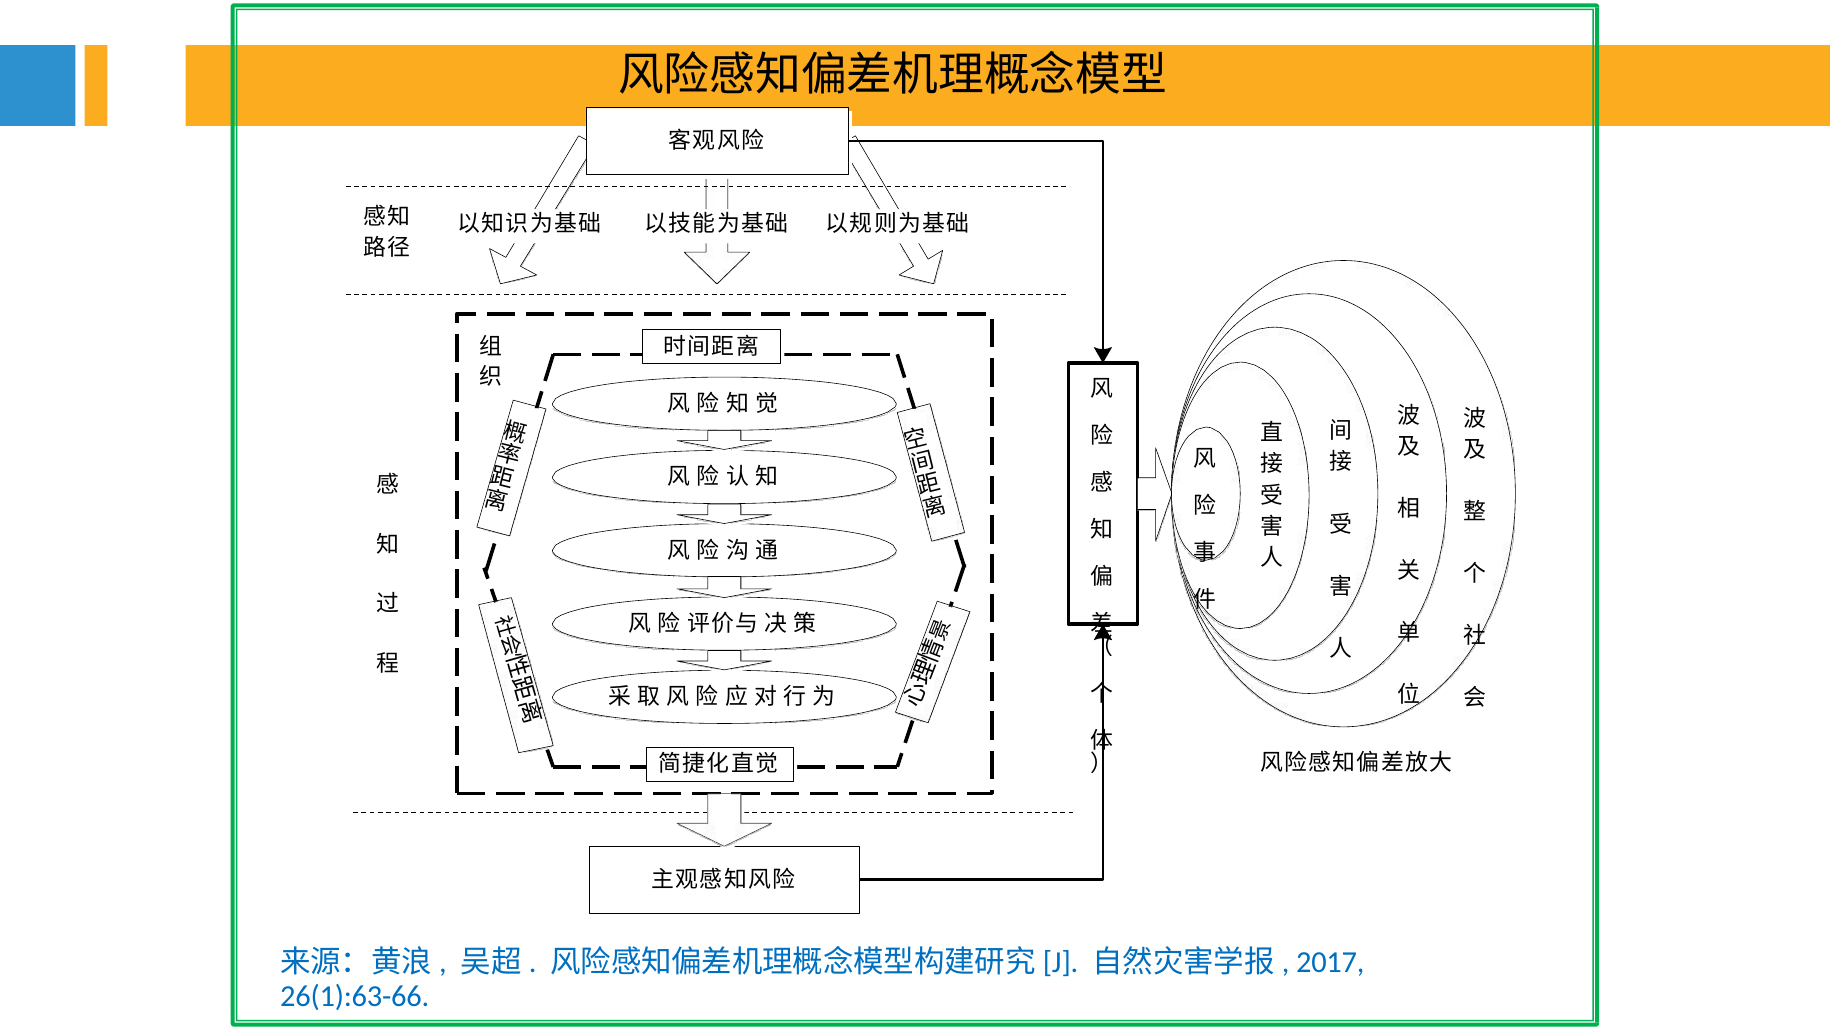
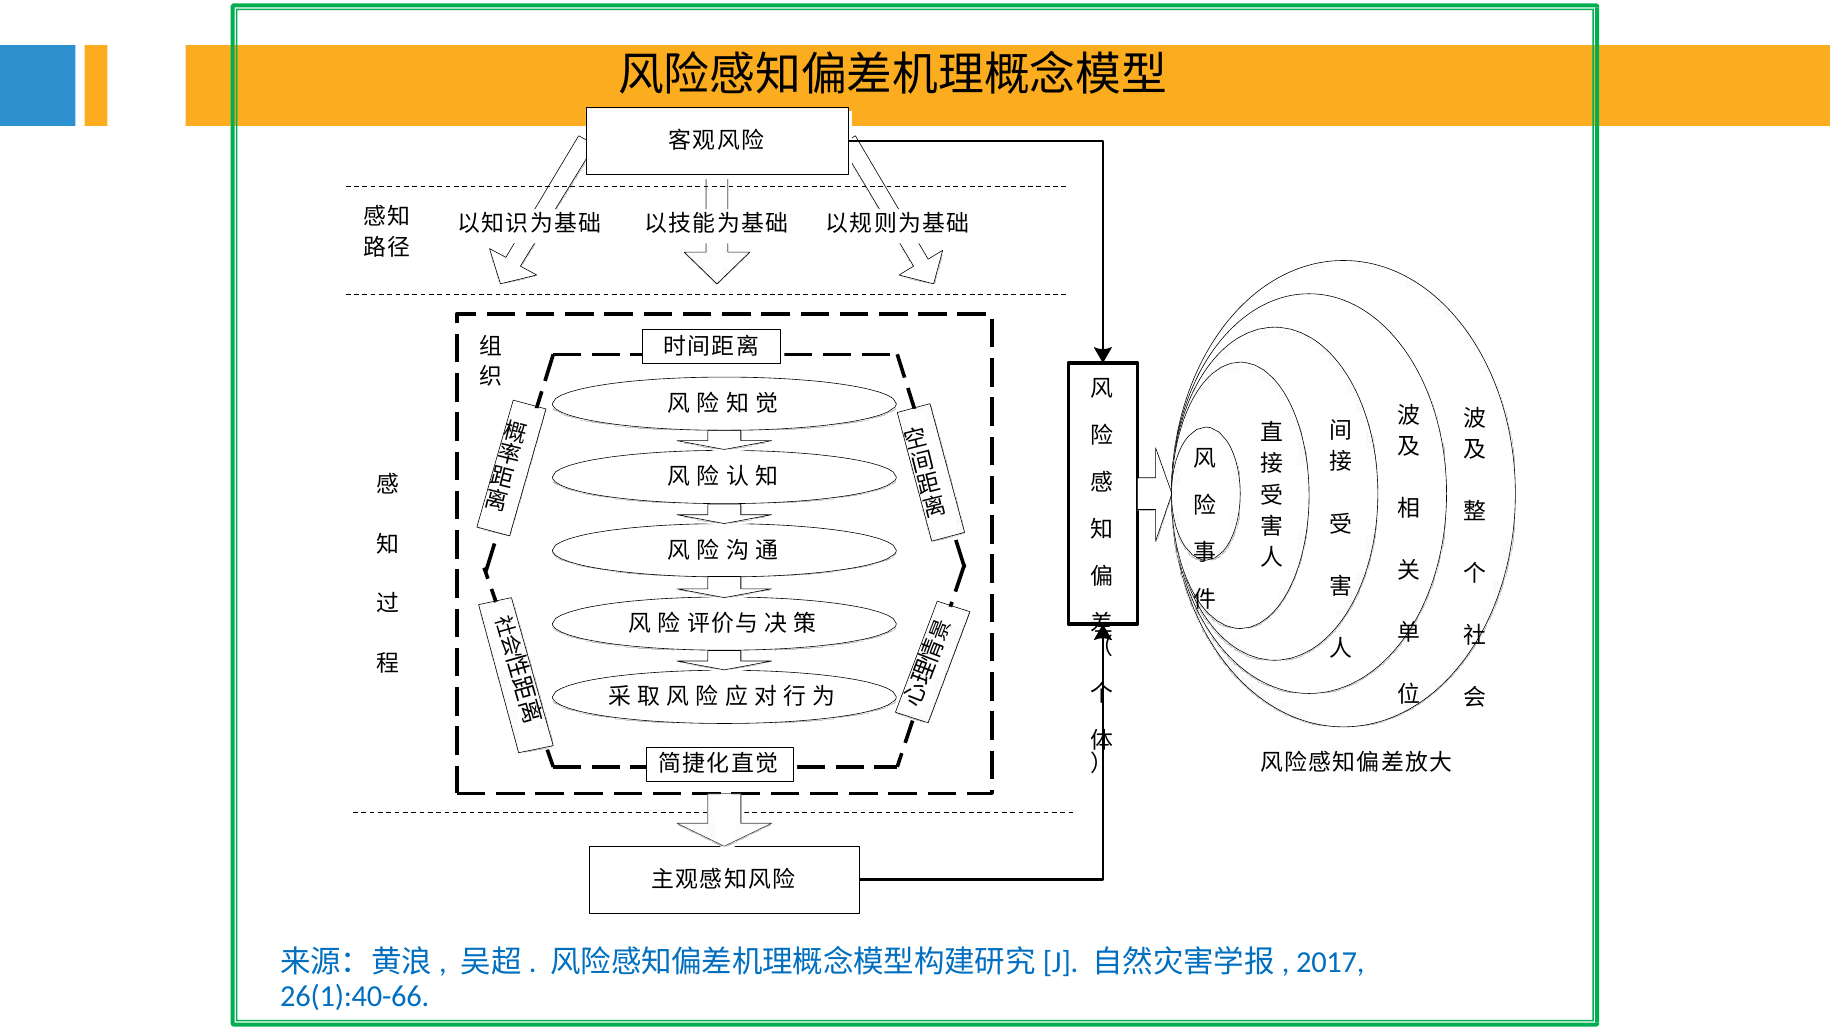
26(1):63-66: 26(1):63-66 -> 26(1):40-66
